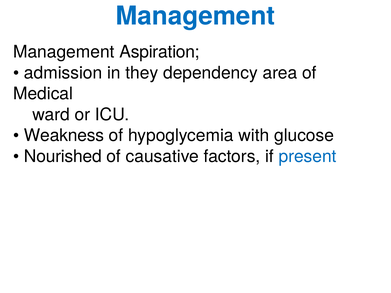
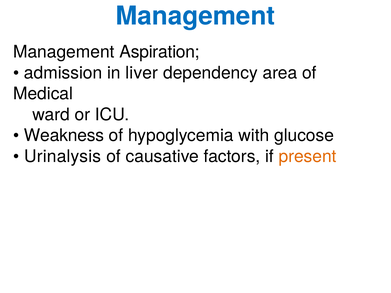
they: they -> liver
Nourished: Nourished -> Urinalysis
present colour: blue -> orange
